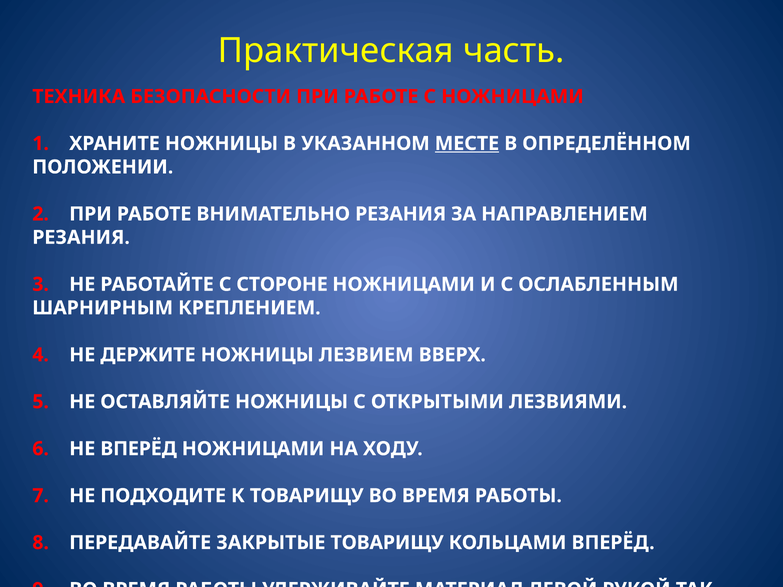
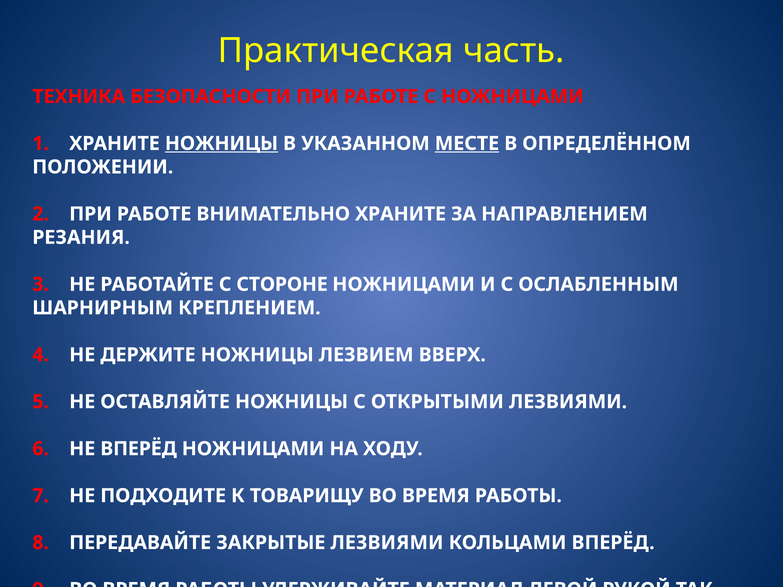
НОЖНИЦЫ at (221, 144) underline: none -> present
ВНИМАТЕЛЬНО РЕЗАНИЯ: РЕЗАНИЯ -> ХРАНИТЕ
ЗАКРЫТЫЕ ТОВАРИЩУ: ТОВАРИЩУ -> ЛЕЗВИЯМИ
